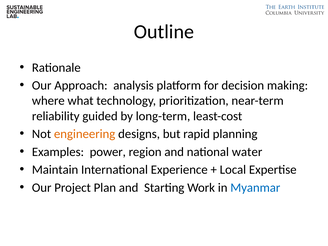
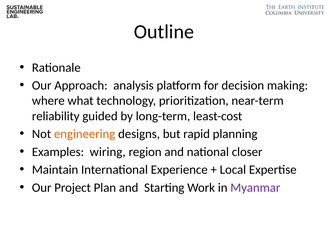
power: power -> wiring
water: water -> closer
Myanmar colour: blue -> purple
